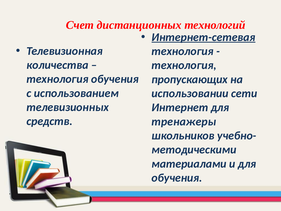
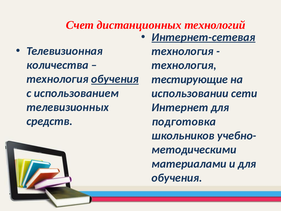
обучения at (115, 79) underline: none -> present
пропускающих: пропускающих -> тестирующие
тренажеры: тренажеры -> подготовка
